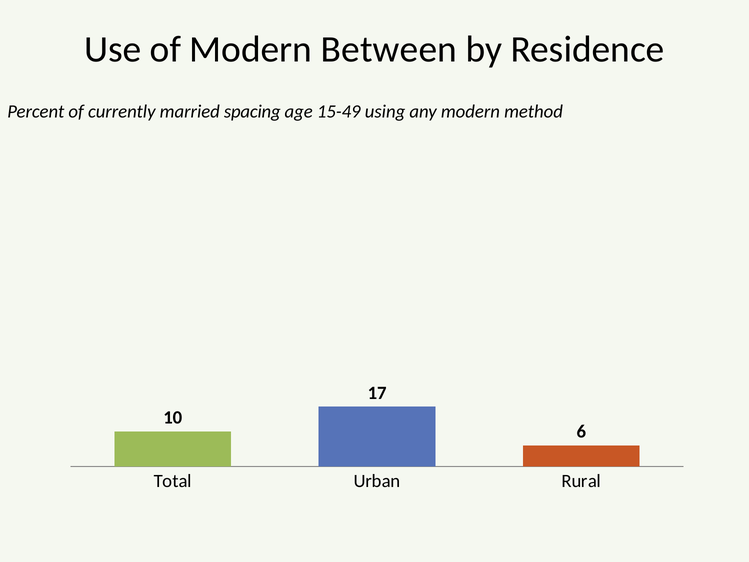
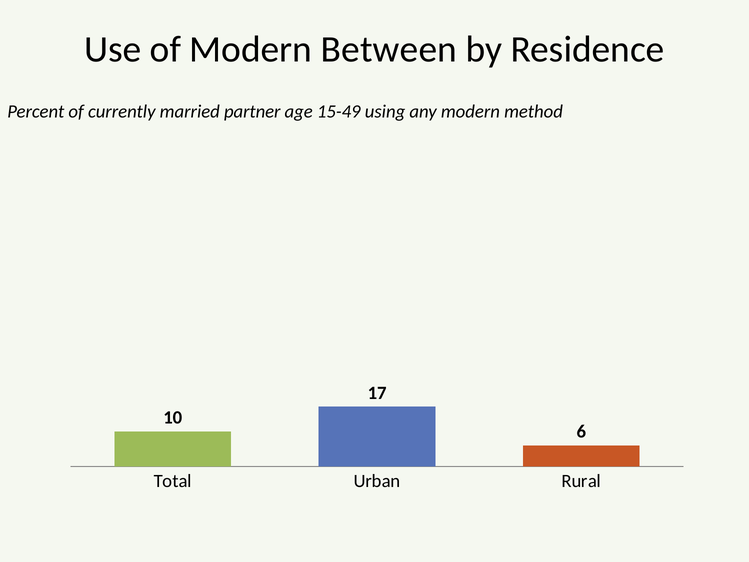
spacing: spacing -> partner
